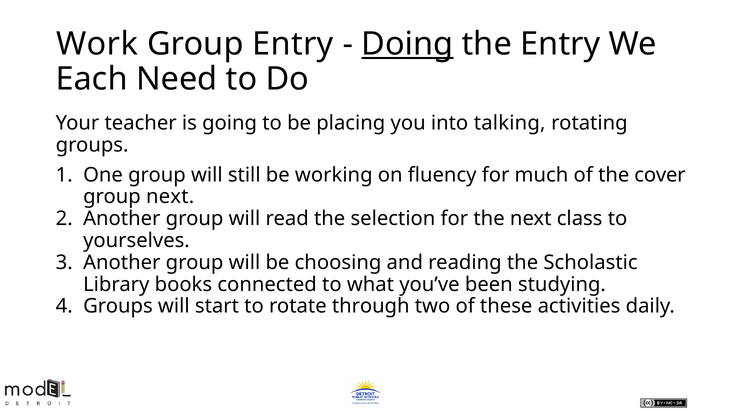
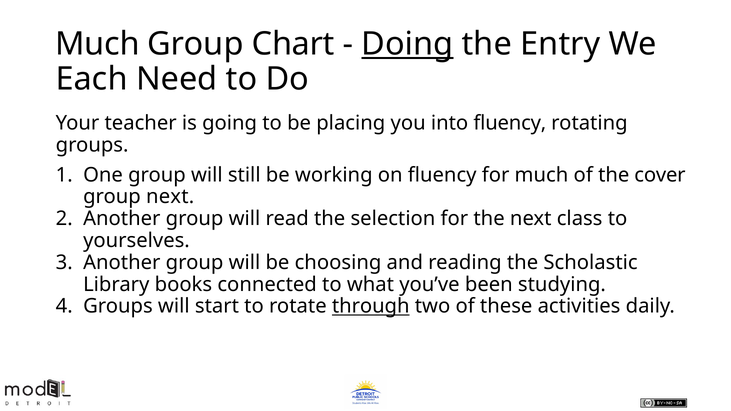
Work at (97, 44): Work -> Much
Group Entry: Entry -> Chart
into talking: talking -> fluency
through underline: none -> present
